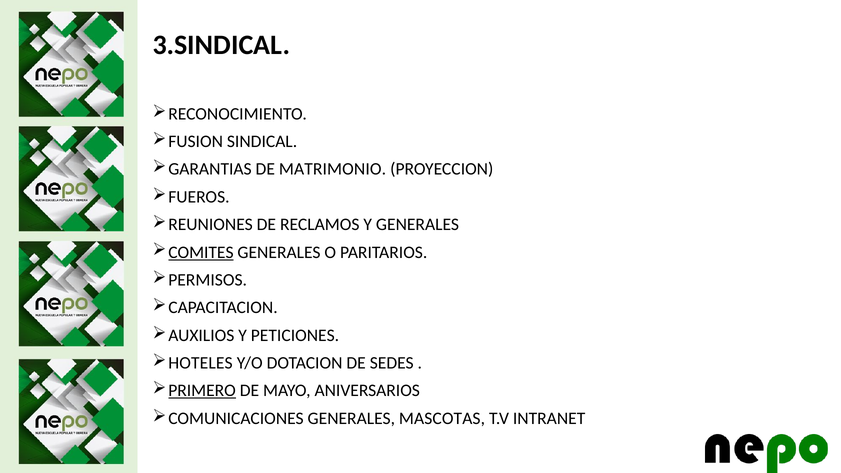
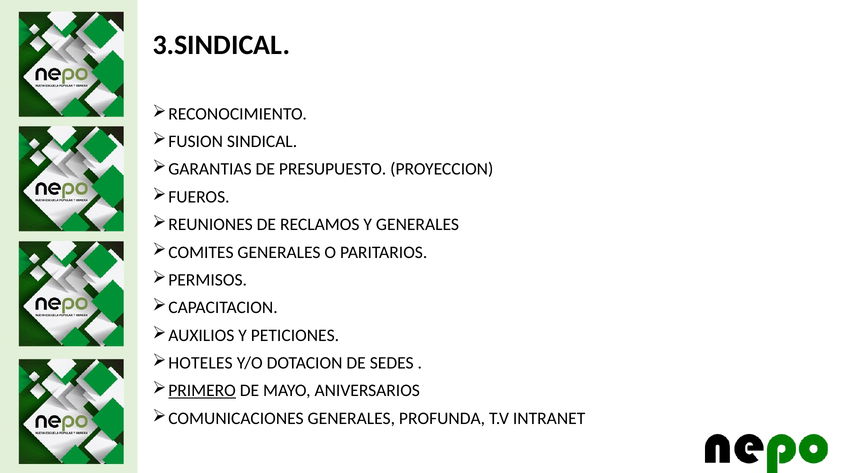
MATRIMONIO: MATRIMONIO -> PRESUPUESTO
COMITES underline: present -> none
MASCOTAS: MASCOTAS -> PROFUNDA
